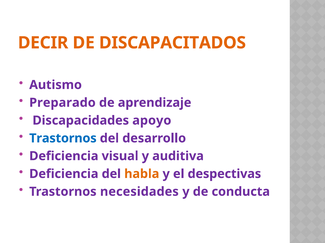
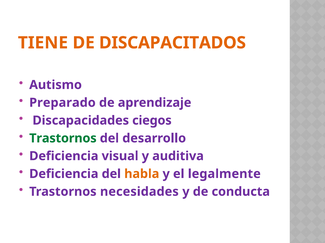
DECIR: DECIR -> TIENE
apoyo: apoyo -> ciegos
Trastornos at (63, 139) colour: blue -> green
despectivas: despectivas -> legalmente
